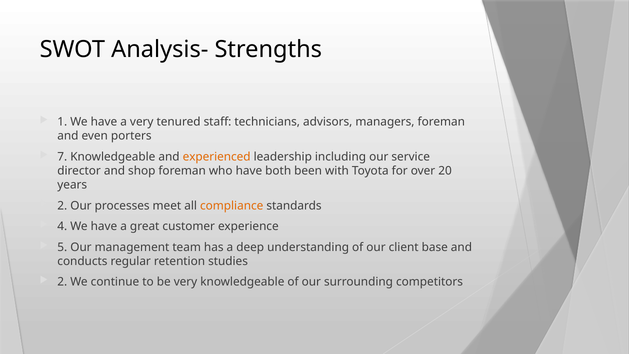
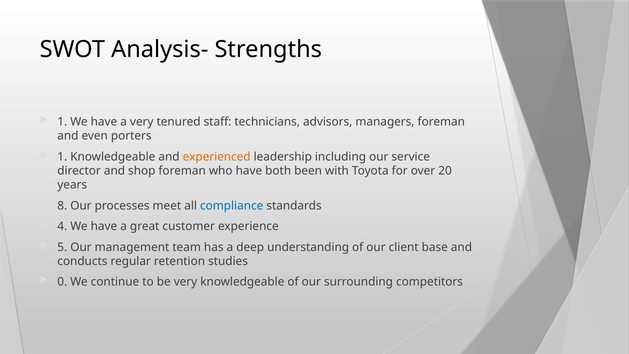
7 at (62, 157): 7 -> 1
2 at (62, 206): 2 -> 8
compliance colour: orange -> blue
2 at (62, 282): 2 -> 0
